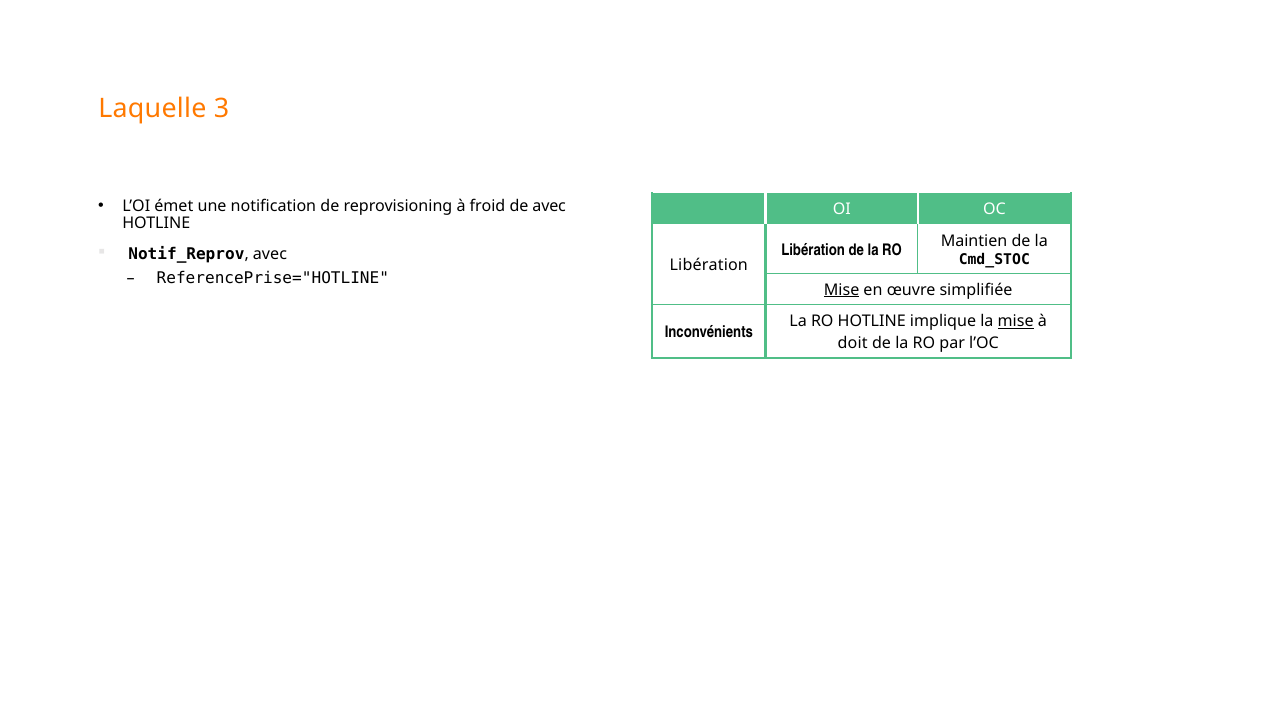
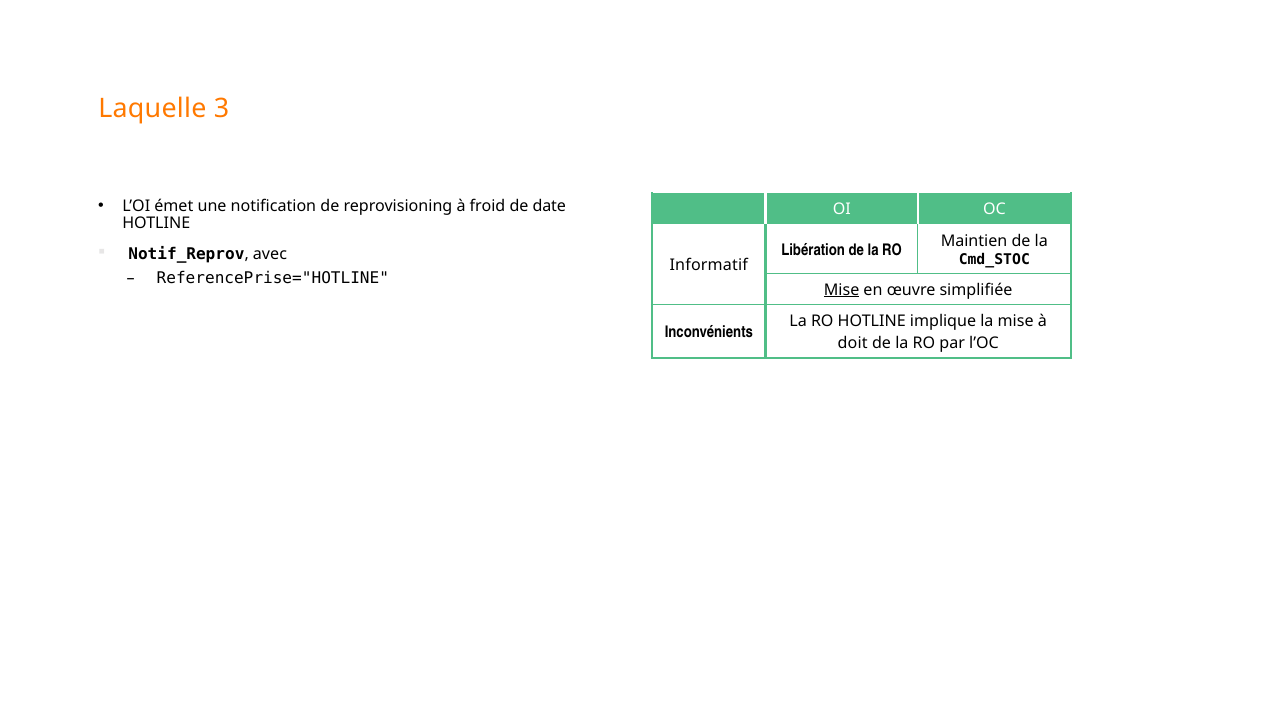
de avec: avec -> date
Libération at (709, 266): Libération -> Informatif
mise at (1016, 322) underline: present -> none
